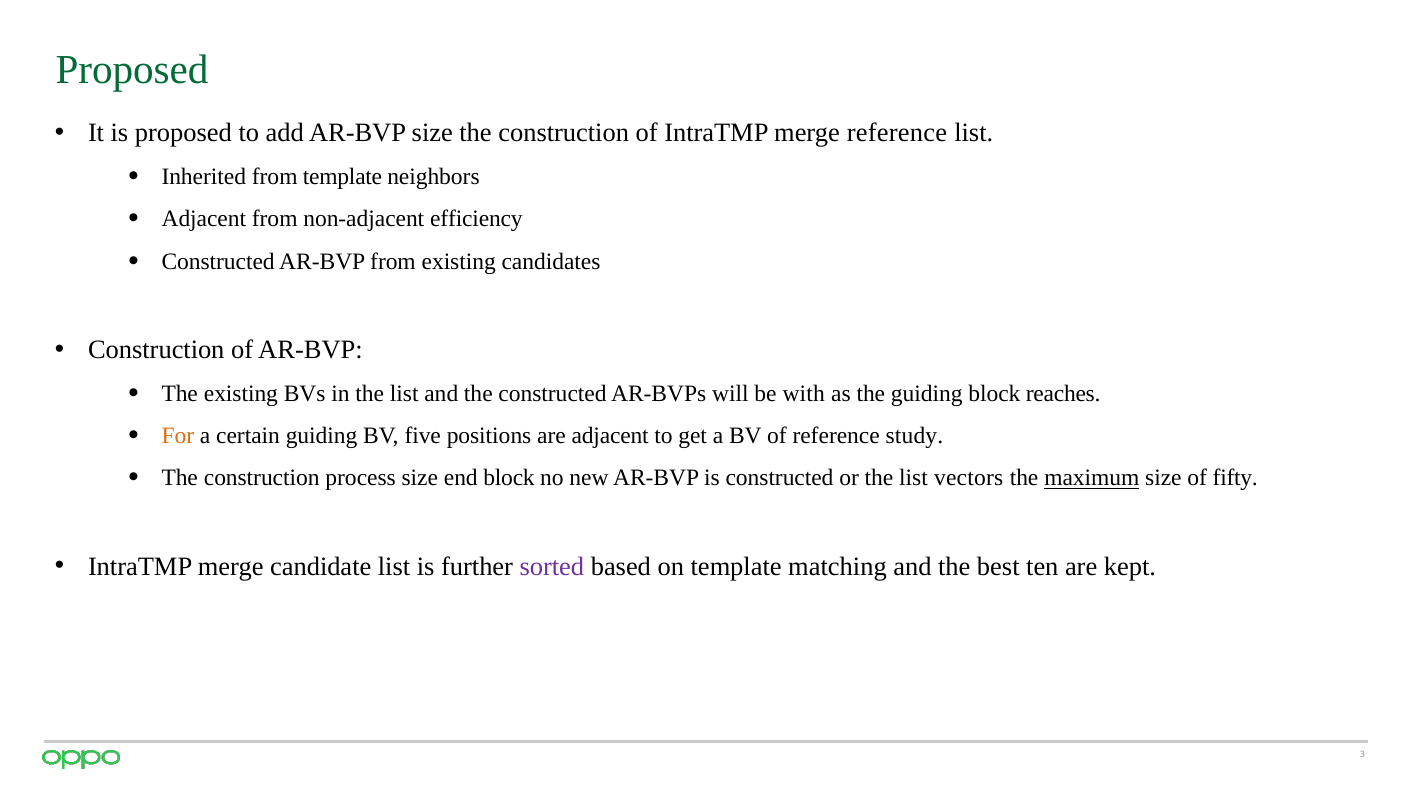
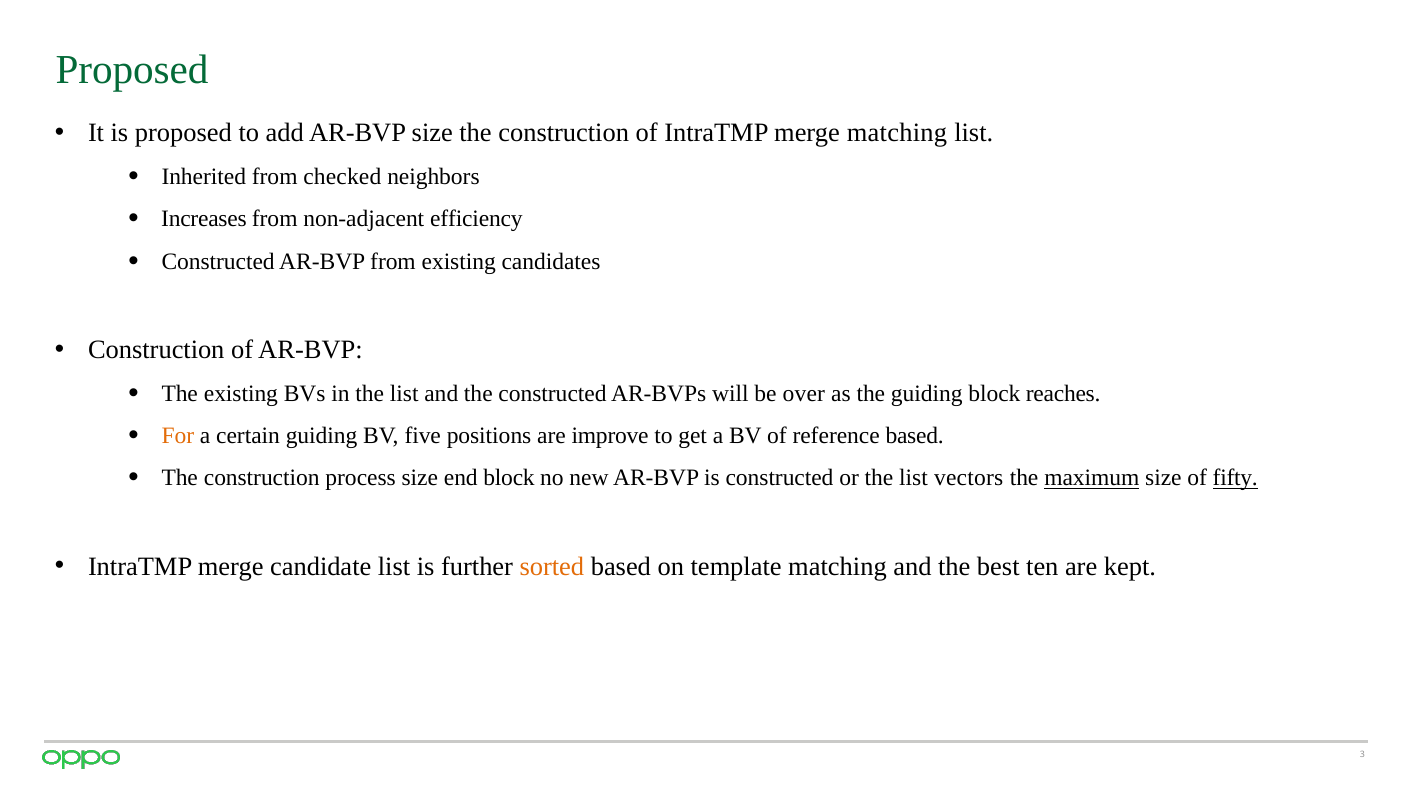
merge reference: reference -> matching
from template: template -> checked
Adjacent at (204, 219): Adjacent -> Increases
with: with -> over
are adjacent: adjacent -> improve
reference study: study -> based
fifty underline: none -> present
sorted colour: purple -> orange
